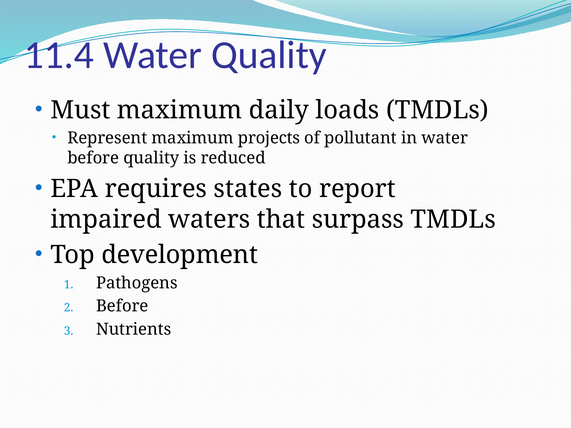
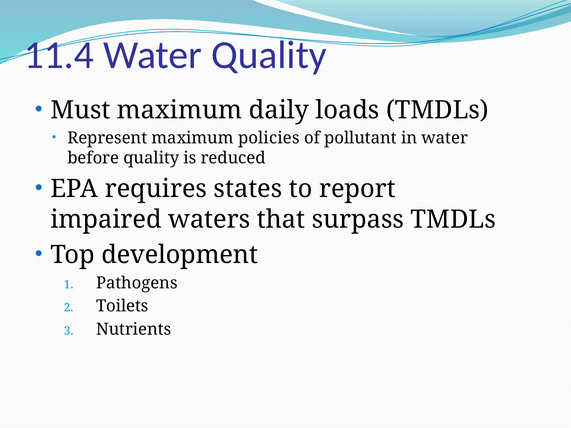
projects: projects -> policies
Before at (122, 306): Before -> Toilets
